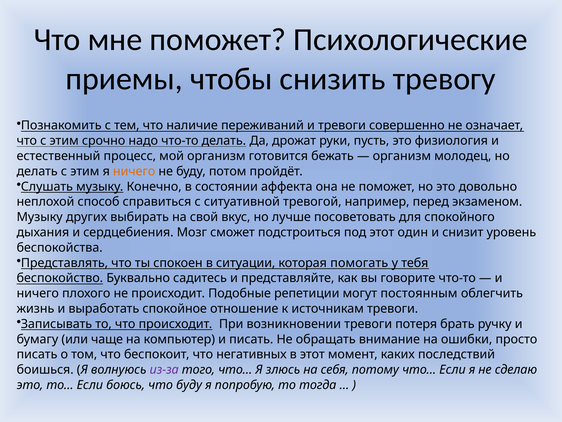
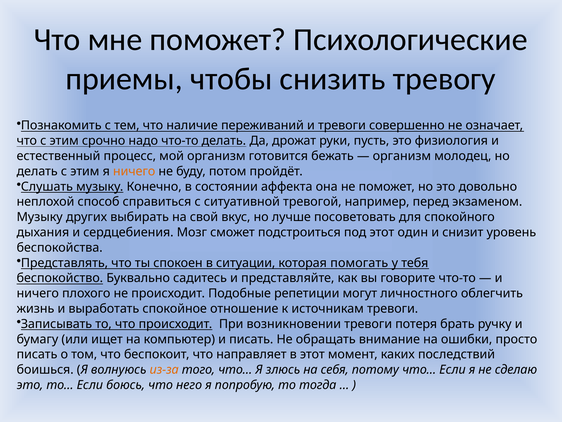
постоянным: постоянным -> личностного
чаще: чаще -> ищет
негативных: негативных -> направляет
из-за colour: purple -> orange
что буду: буду -> него
